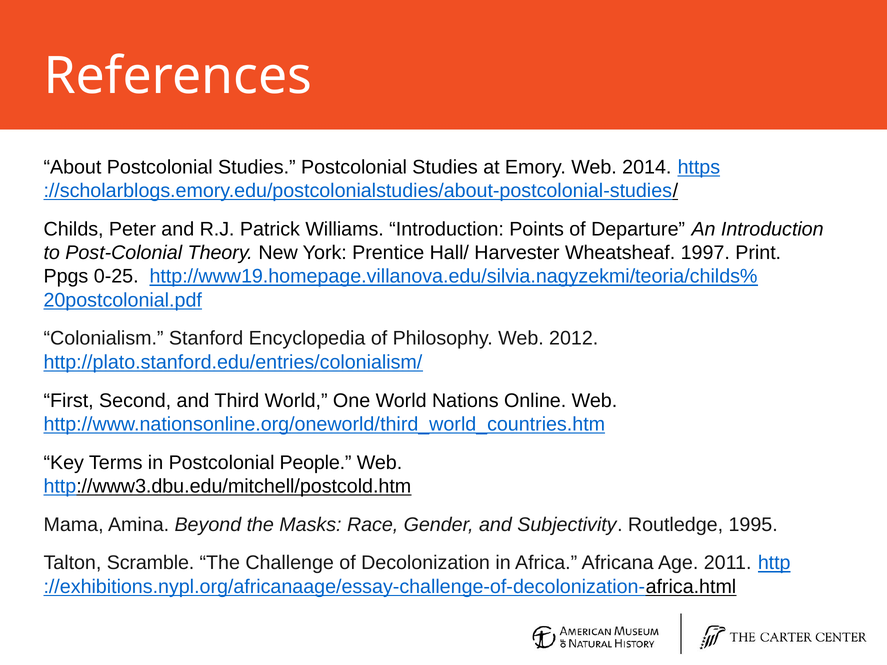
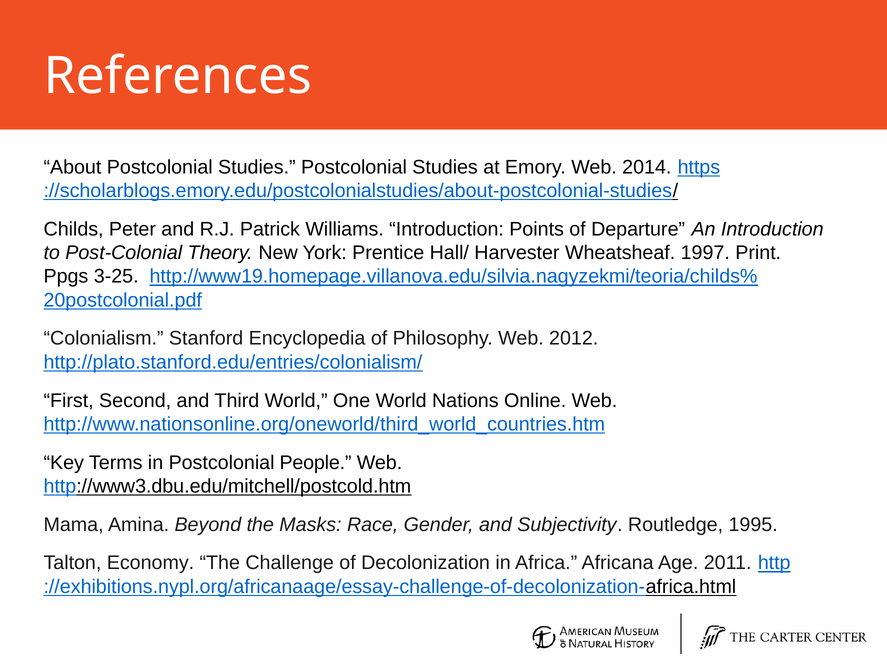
0-25: 0-25 -> 3-25
Scramble: Scramble -> Economy
